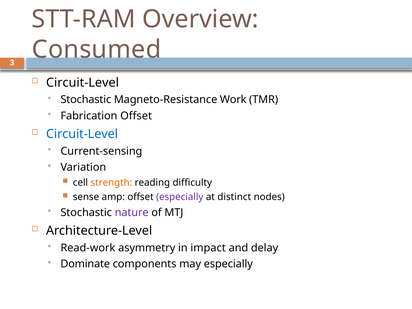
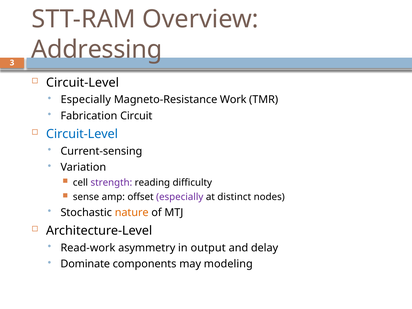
Consumed: Consumed -> Addressing
Stochastic at (86, 100): Stochastic -> Especially
Fabrication Offset: Offset -> Circuit
strength colour: orange -> purple
nature colour: purple -> orange
impact: impact -> output
may especially: especially -> modeling
